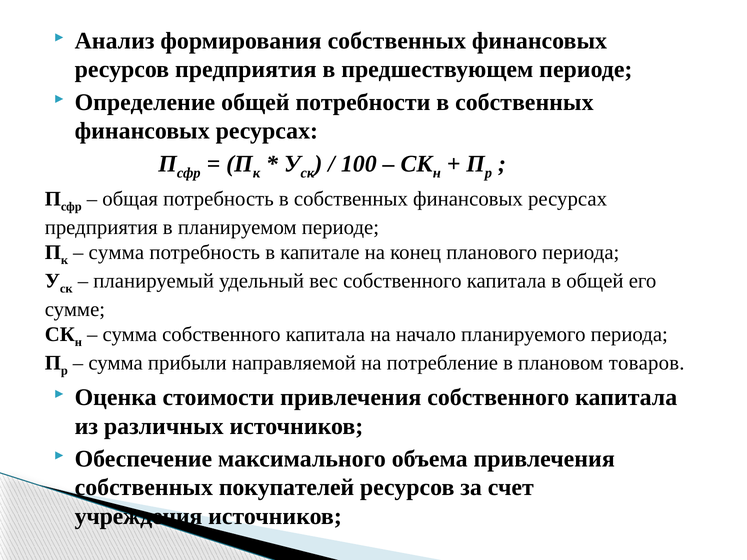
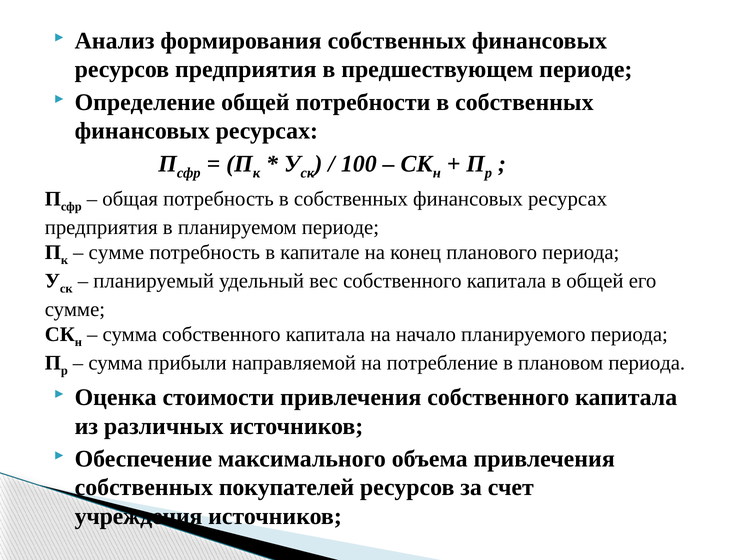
сумма at (116, 252): сумма -> сумме
плановом товаров: товаров -> периода
